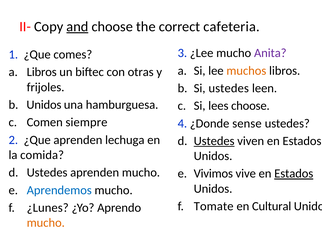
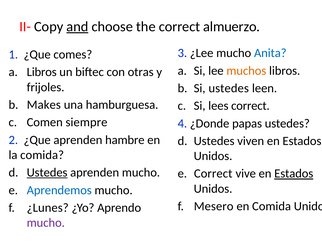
cafeteria: cafeteria -> almuerzo
Anita colour: purple -> blue
Unidos at (44, 105): Unidos -> Makes
lees choose: choose -> correct
sense: sense -> papas
lechuga: lechuga -> hambre
Ustedes at (214, 141) underline: present -> none
Ustedes at (47, 172) underline: none -> present
Vivimos at (213, 173): Vivimos -> Correct
Tomate: Tomate -> Mesero
en Cultural: Cultural -> Comida
mucho at (46, 222) colour: orange -> purple
